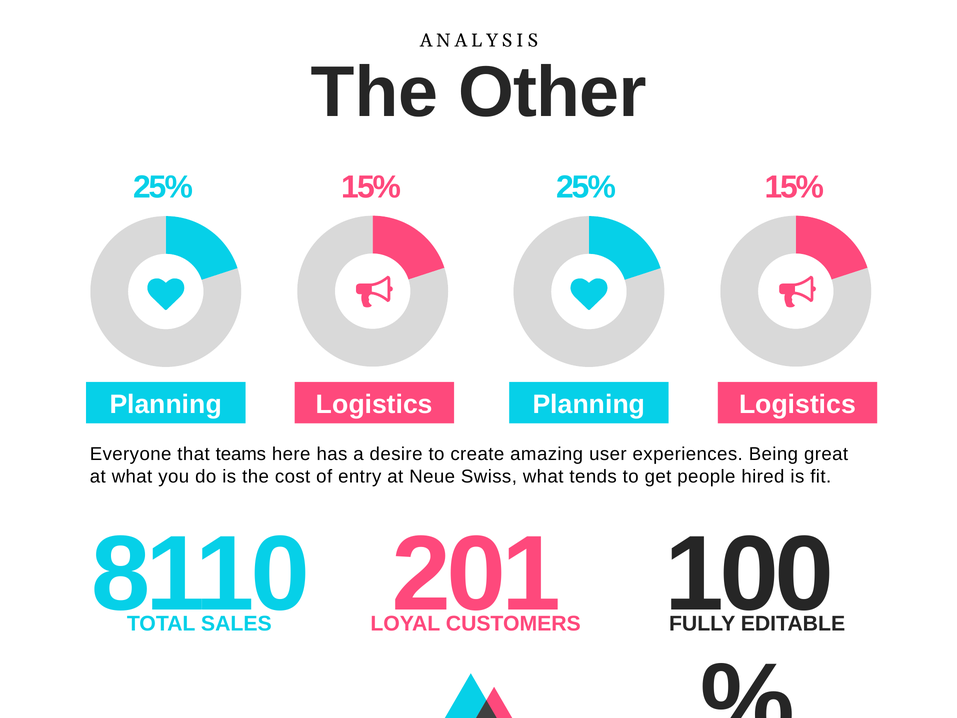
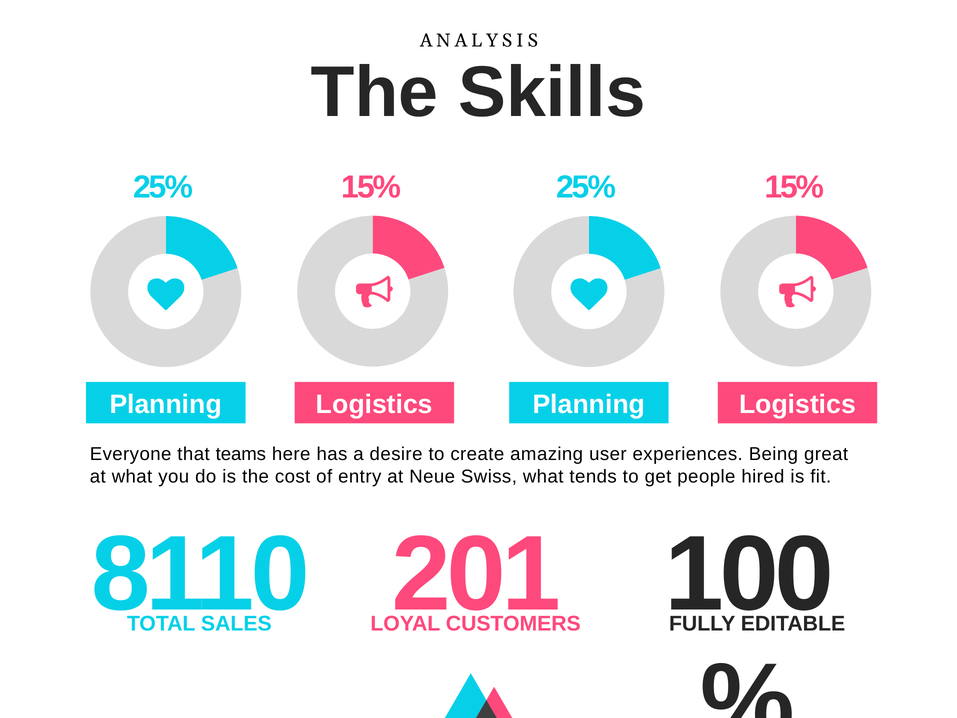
Other: Other -> Skills
